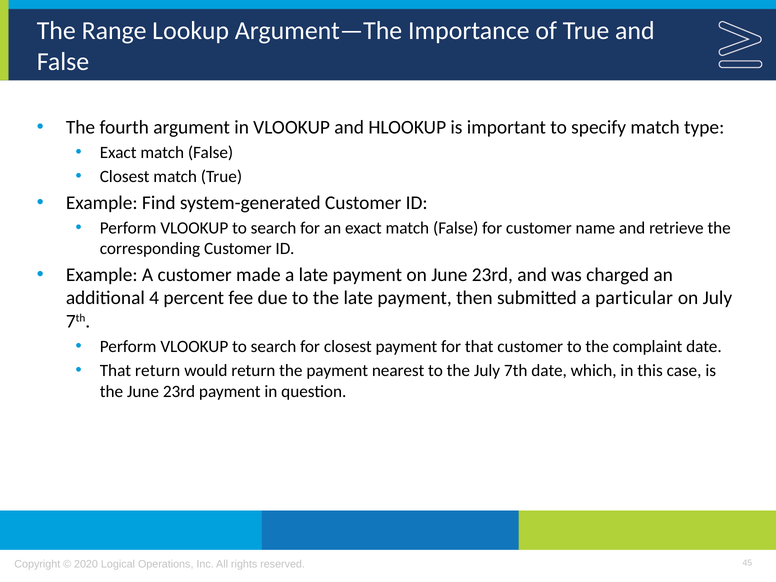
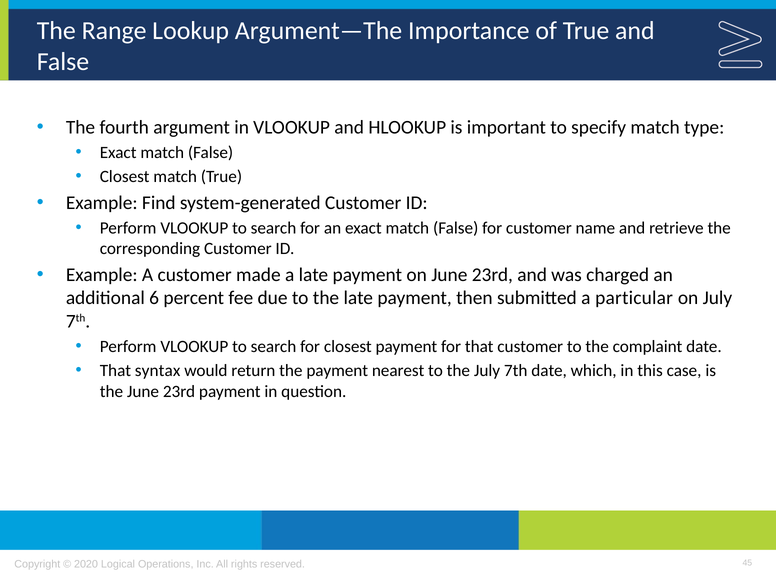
4: 4 -> 6
That return: return -> syntax
